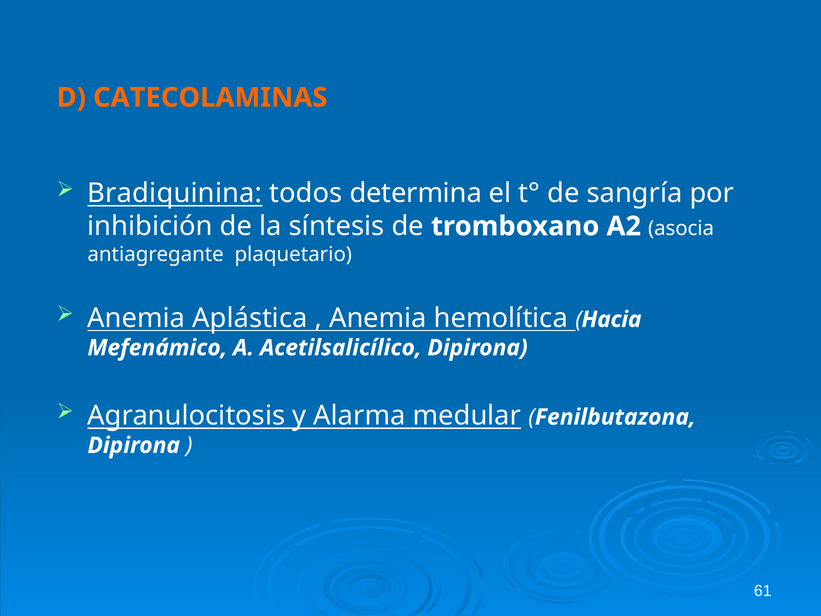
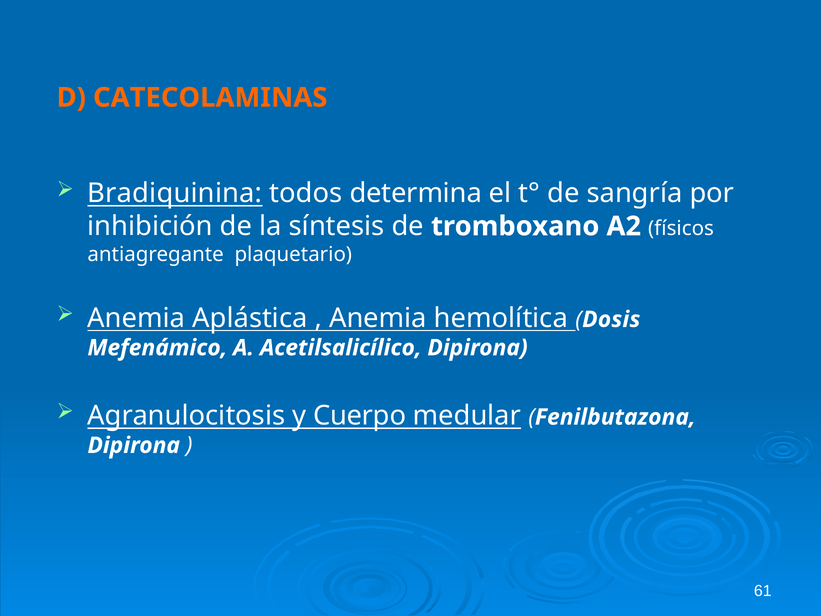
asocia: asocia -> físicos
Hacia: Hacia -> Dosis
Alarma: Alarma -> Cuerpo
